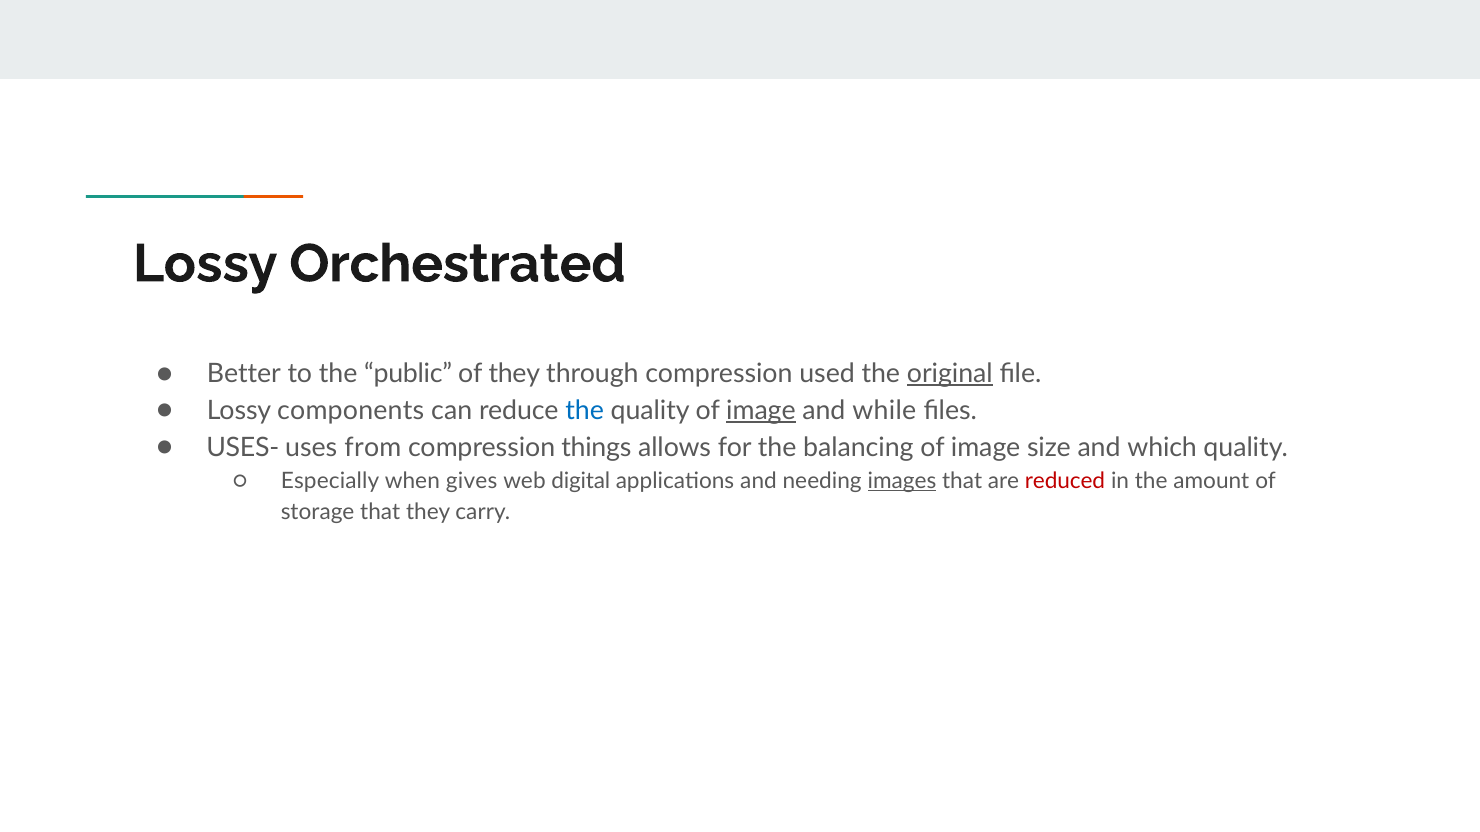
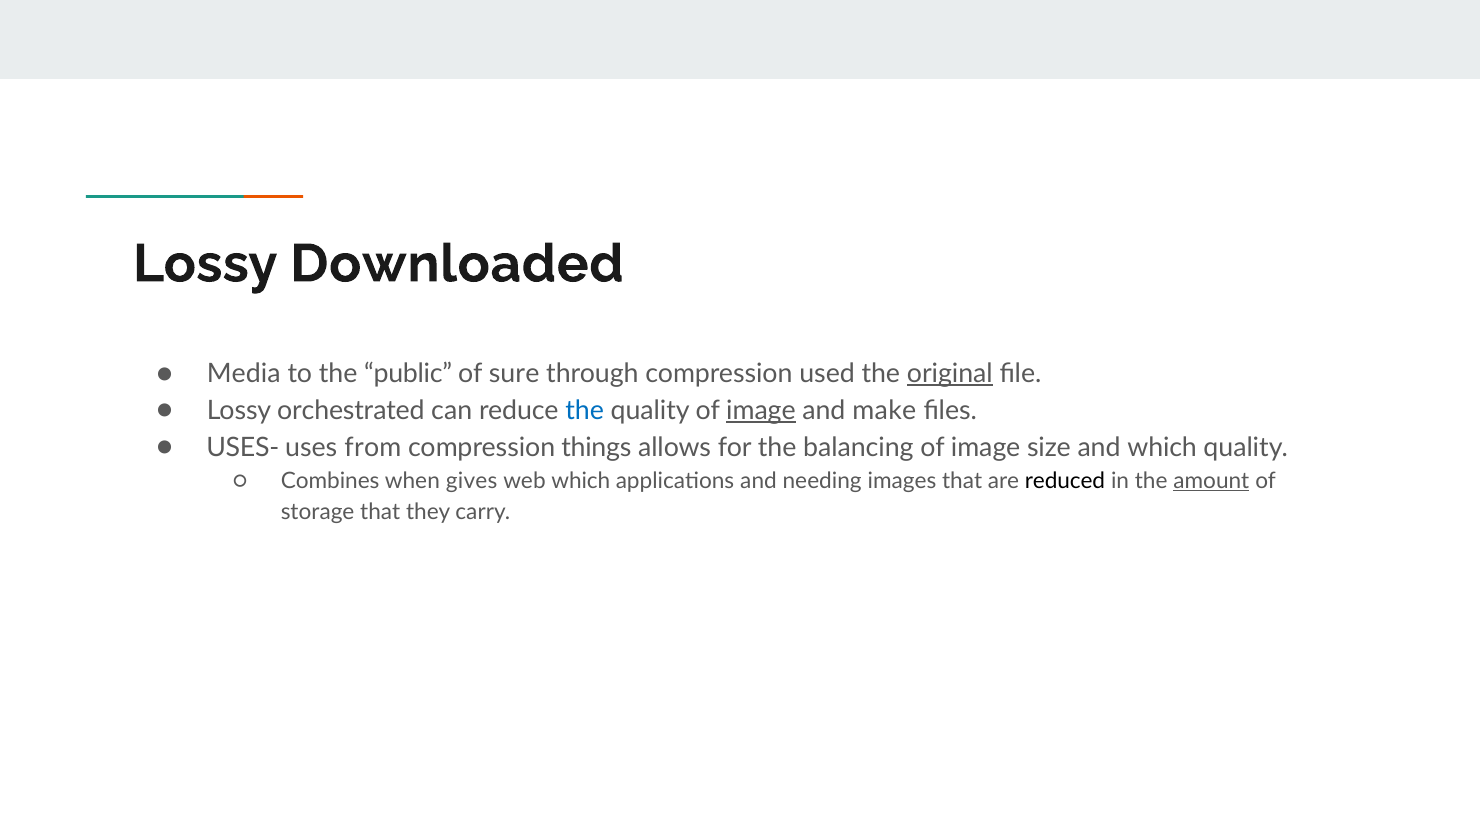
Orchestrated: Orchestrated -> Downloaded
Better: Better -> Media
of they: they -> sure
components: components -> orchestrated
while: while -> make
Especially: Especially -> Combines
web digital: digital -> which
images underline: present -> none
reduced colour: red -> black
amount underline: none -> present
